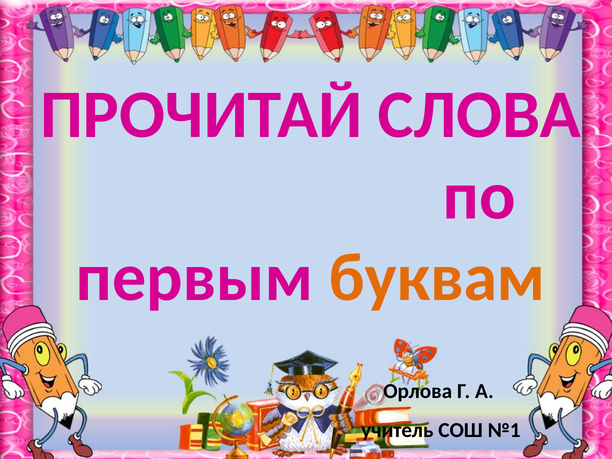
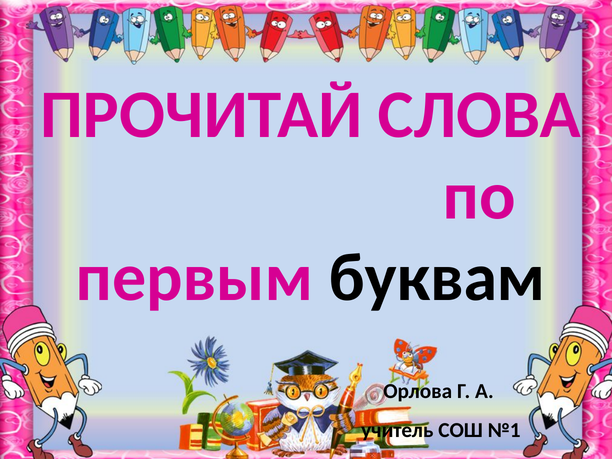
буквам colour: orange -> black
